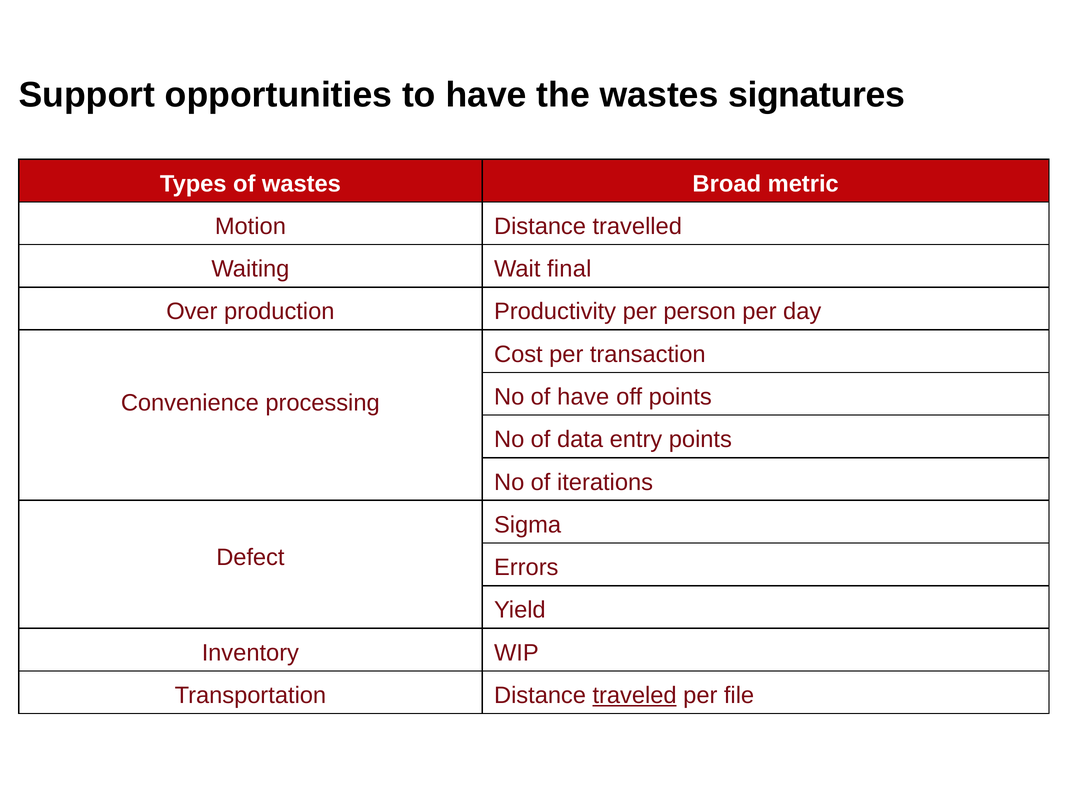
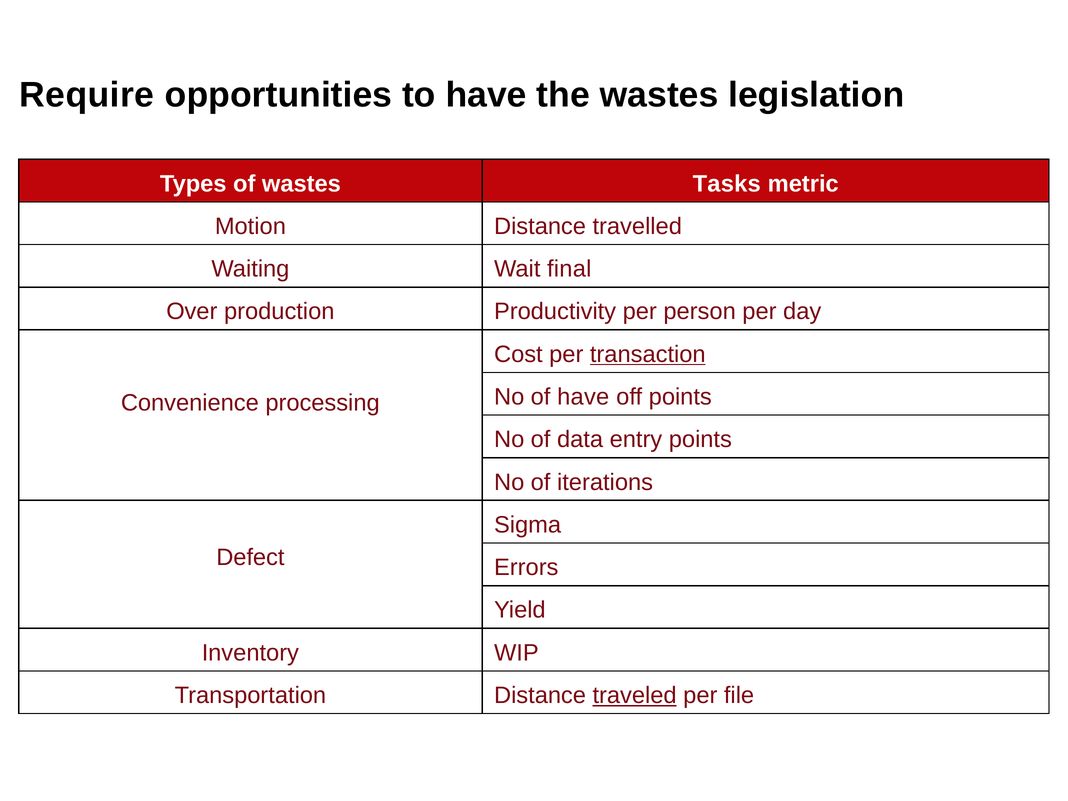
Support: Support -> Require
signatures: signatures -> legislation
Broad: Broad -> Tasks
transaction underline: none -> present
